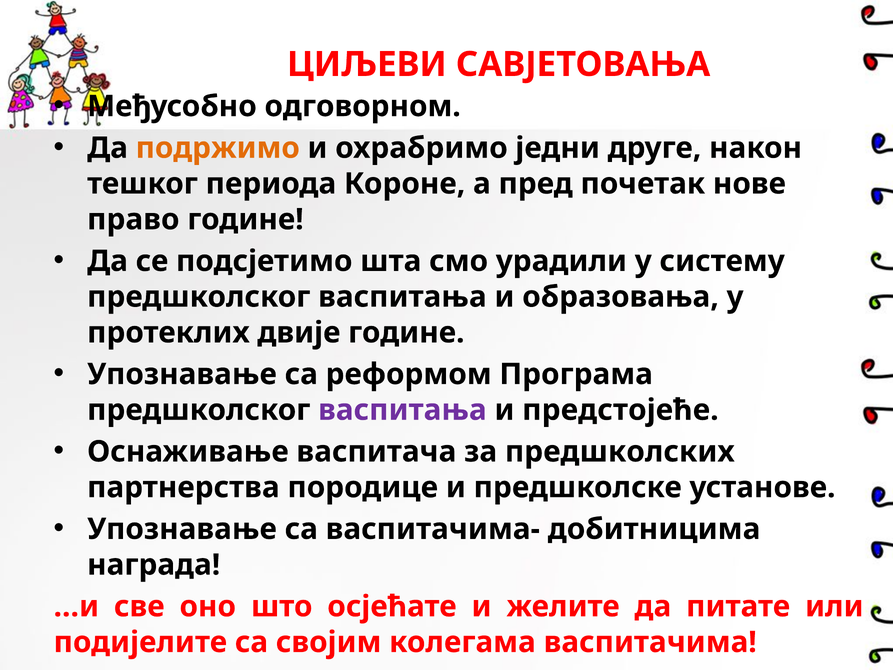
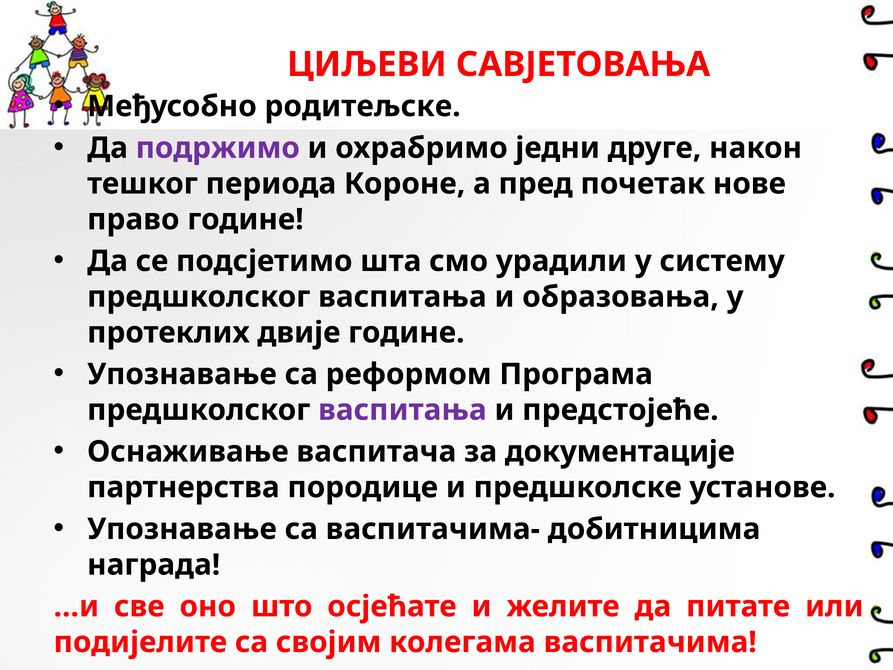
одговорном: одговорном -> родитељске
подржимо colour: orange -> purple
предшколских: предшколских -> документације
